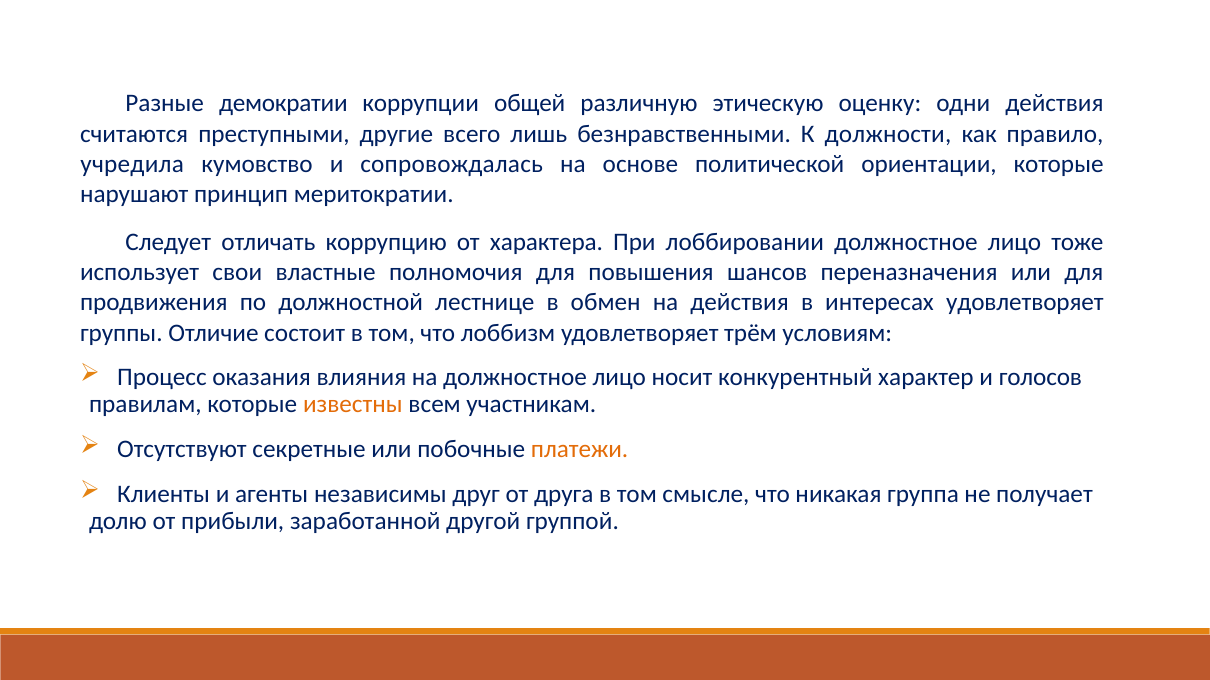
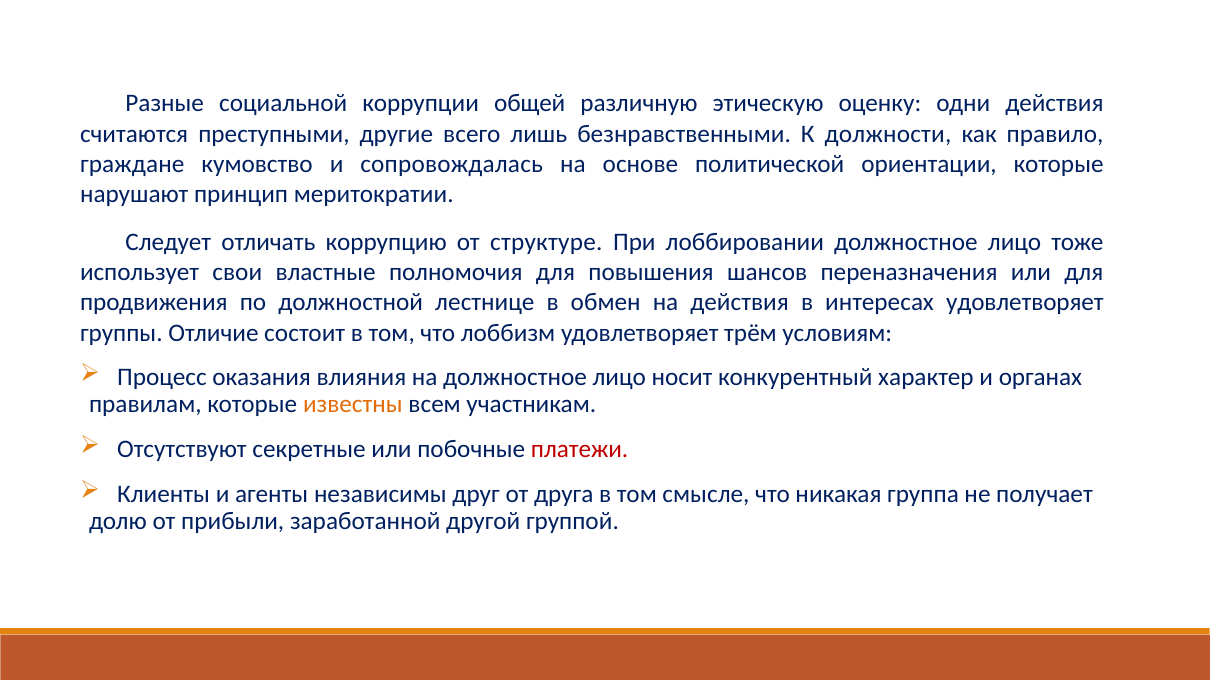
демократии: демократии -> социальной
учредила: учредила -> граждане
характера: характера -> структуре
голосов: голосов -> органах
платежи colour: orange -> red
